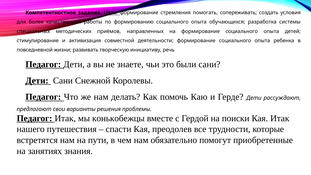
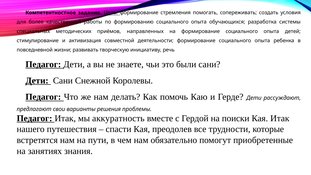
конькобежцы: конькобежцы -> аккуратность
